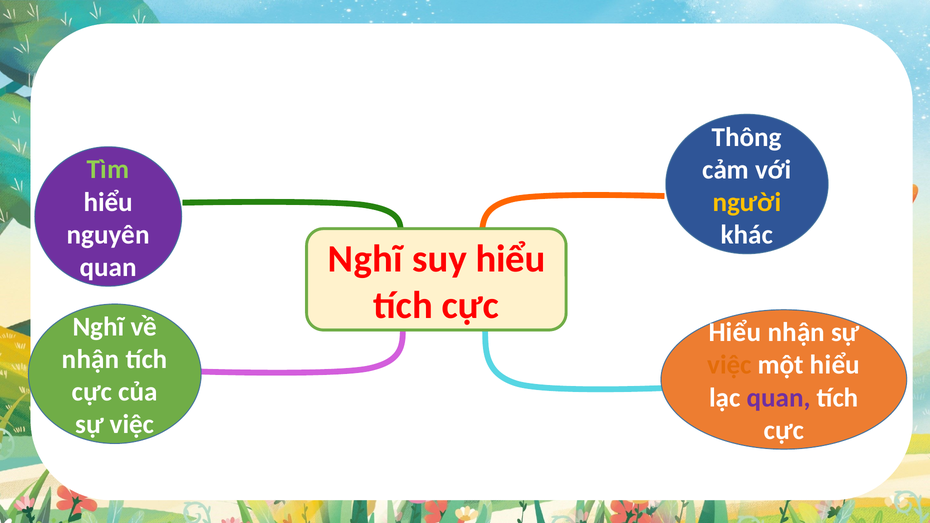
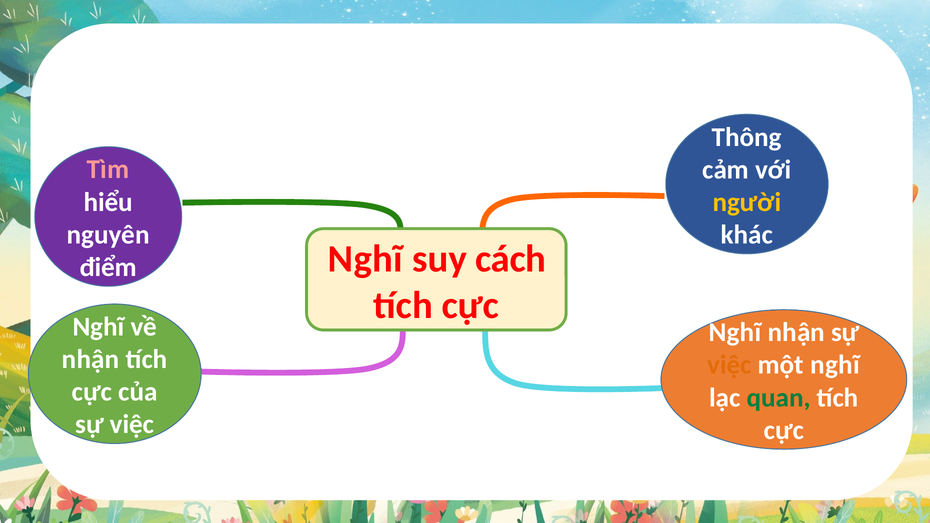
Tìm colour: light green -> pink
suy hiểu: hiểu -> cách
quan at (108, 267): quan -> điểm
Hiểu at (735, 333): Hiểu -> Nghĩ
một hiểu: hiểu -> nghĩ
quan at (779, 398) colour: purple -> green
